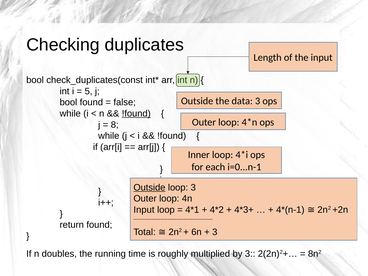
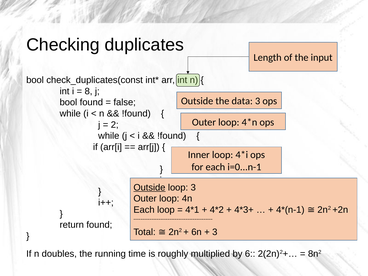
5: 5 -> 8
!found at (136, 114) underline: present -> none
8 at (115, 125): 8 -> 2
Input at (144, 210): Input -> Each
by 3: 3 -> 6
